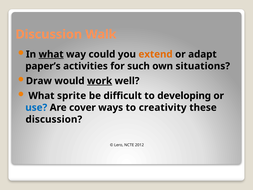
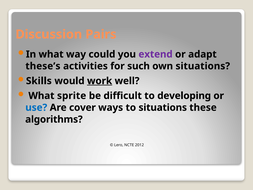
Walk: Walk -> Pairs
what at (51, 54) underline: present -> none
extend colour: orange -> purple
paper’s: paper’s -> these’s
Draw: Draw -> Skills
to creativity: creativity -> situations
discussion at (54, 119): discussion -> algorithms
